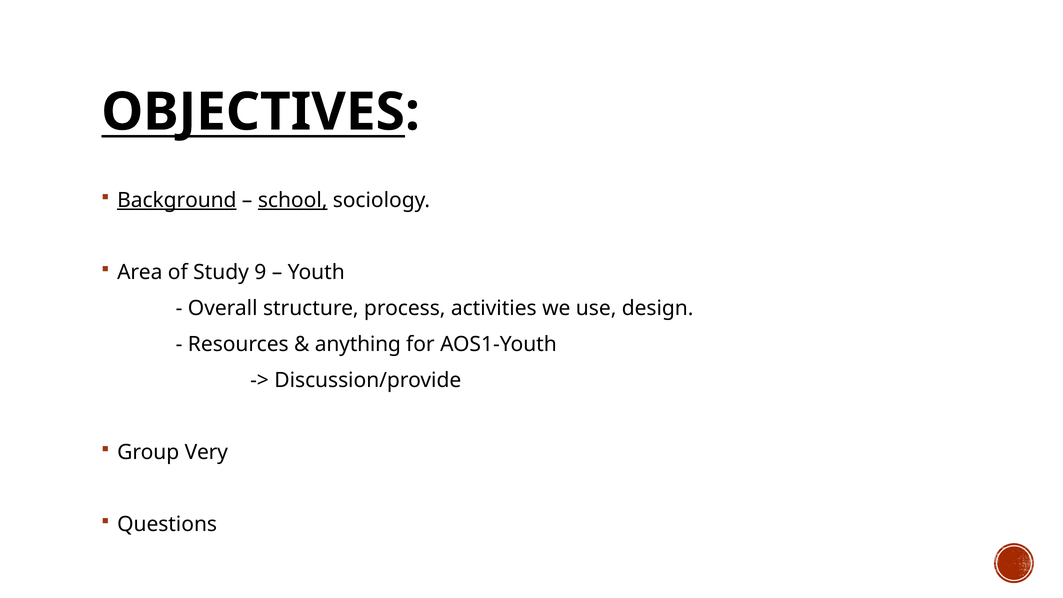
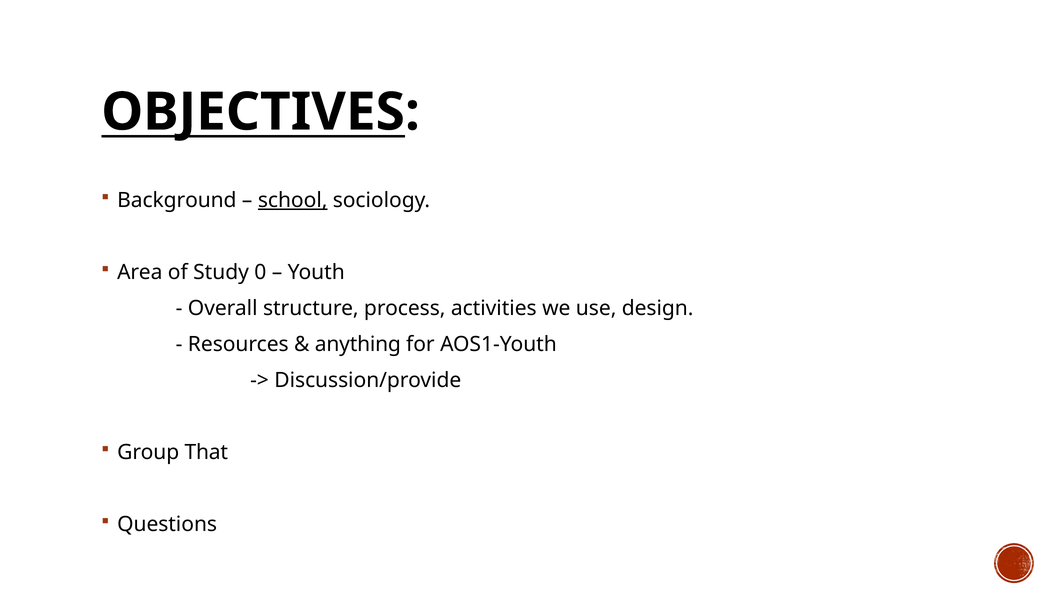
Background underline: present -> none
9: 9 -> 0
Very: Very -> That
